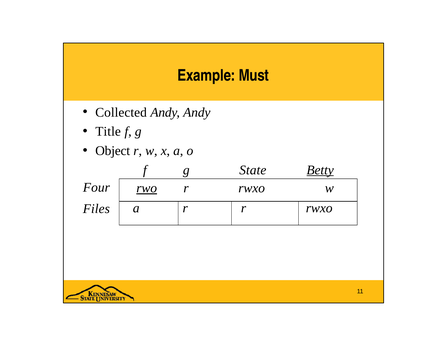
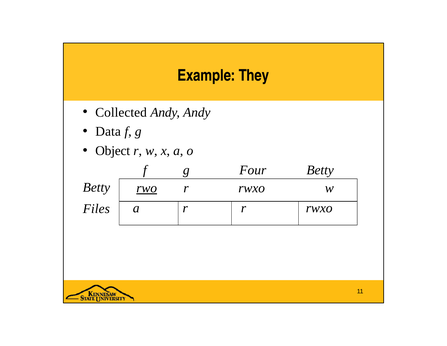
Must: Must -> They
Title: Title -> Data
State: State -> Four
Betty at (320, 170) underline: present -> none
Four at (96, 187): Four -> Betty
